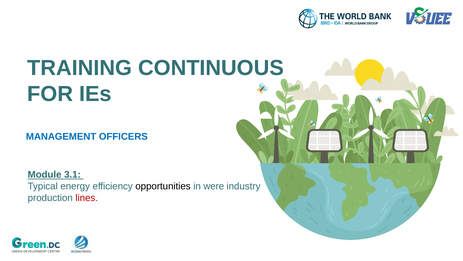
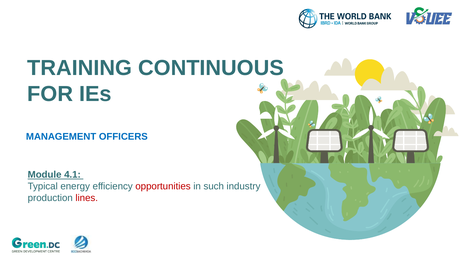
3.1: 3.1 -> 4.1
opportunities colour: black -> red
were: were -> such
